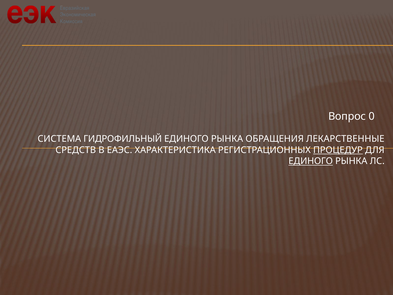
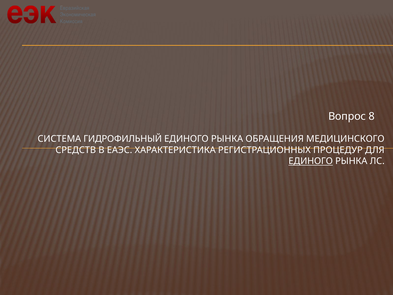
0: 0 -> 8
ЛЕКАРСТВЕННЫЕ: ЛЕКАРСТВЕННЫЕ -> МЕДИЦИНСКОГО
ПРОЦЕДУР underline: present -> none
